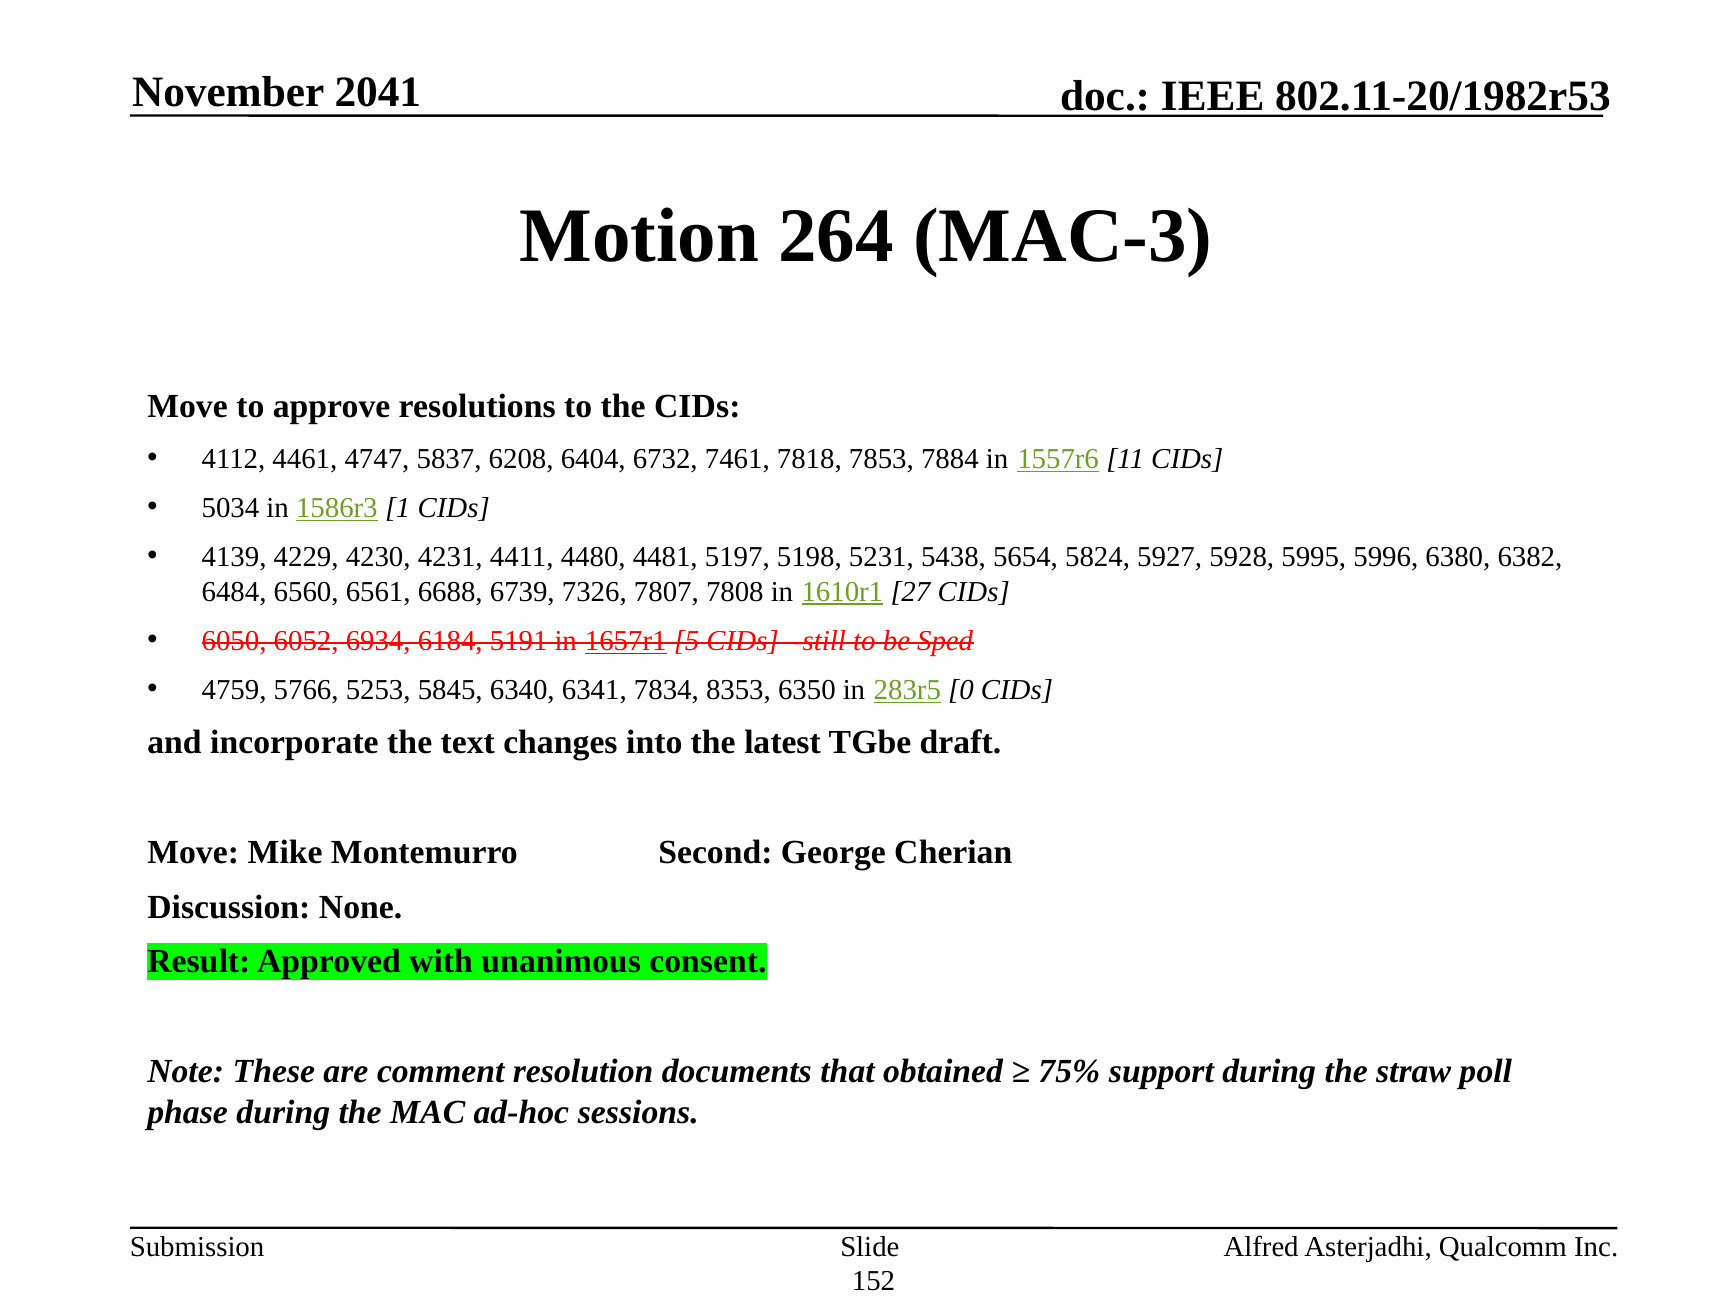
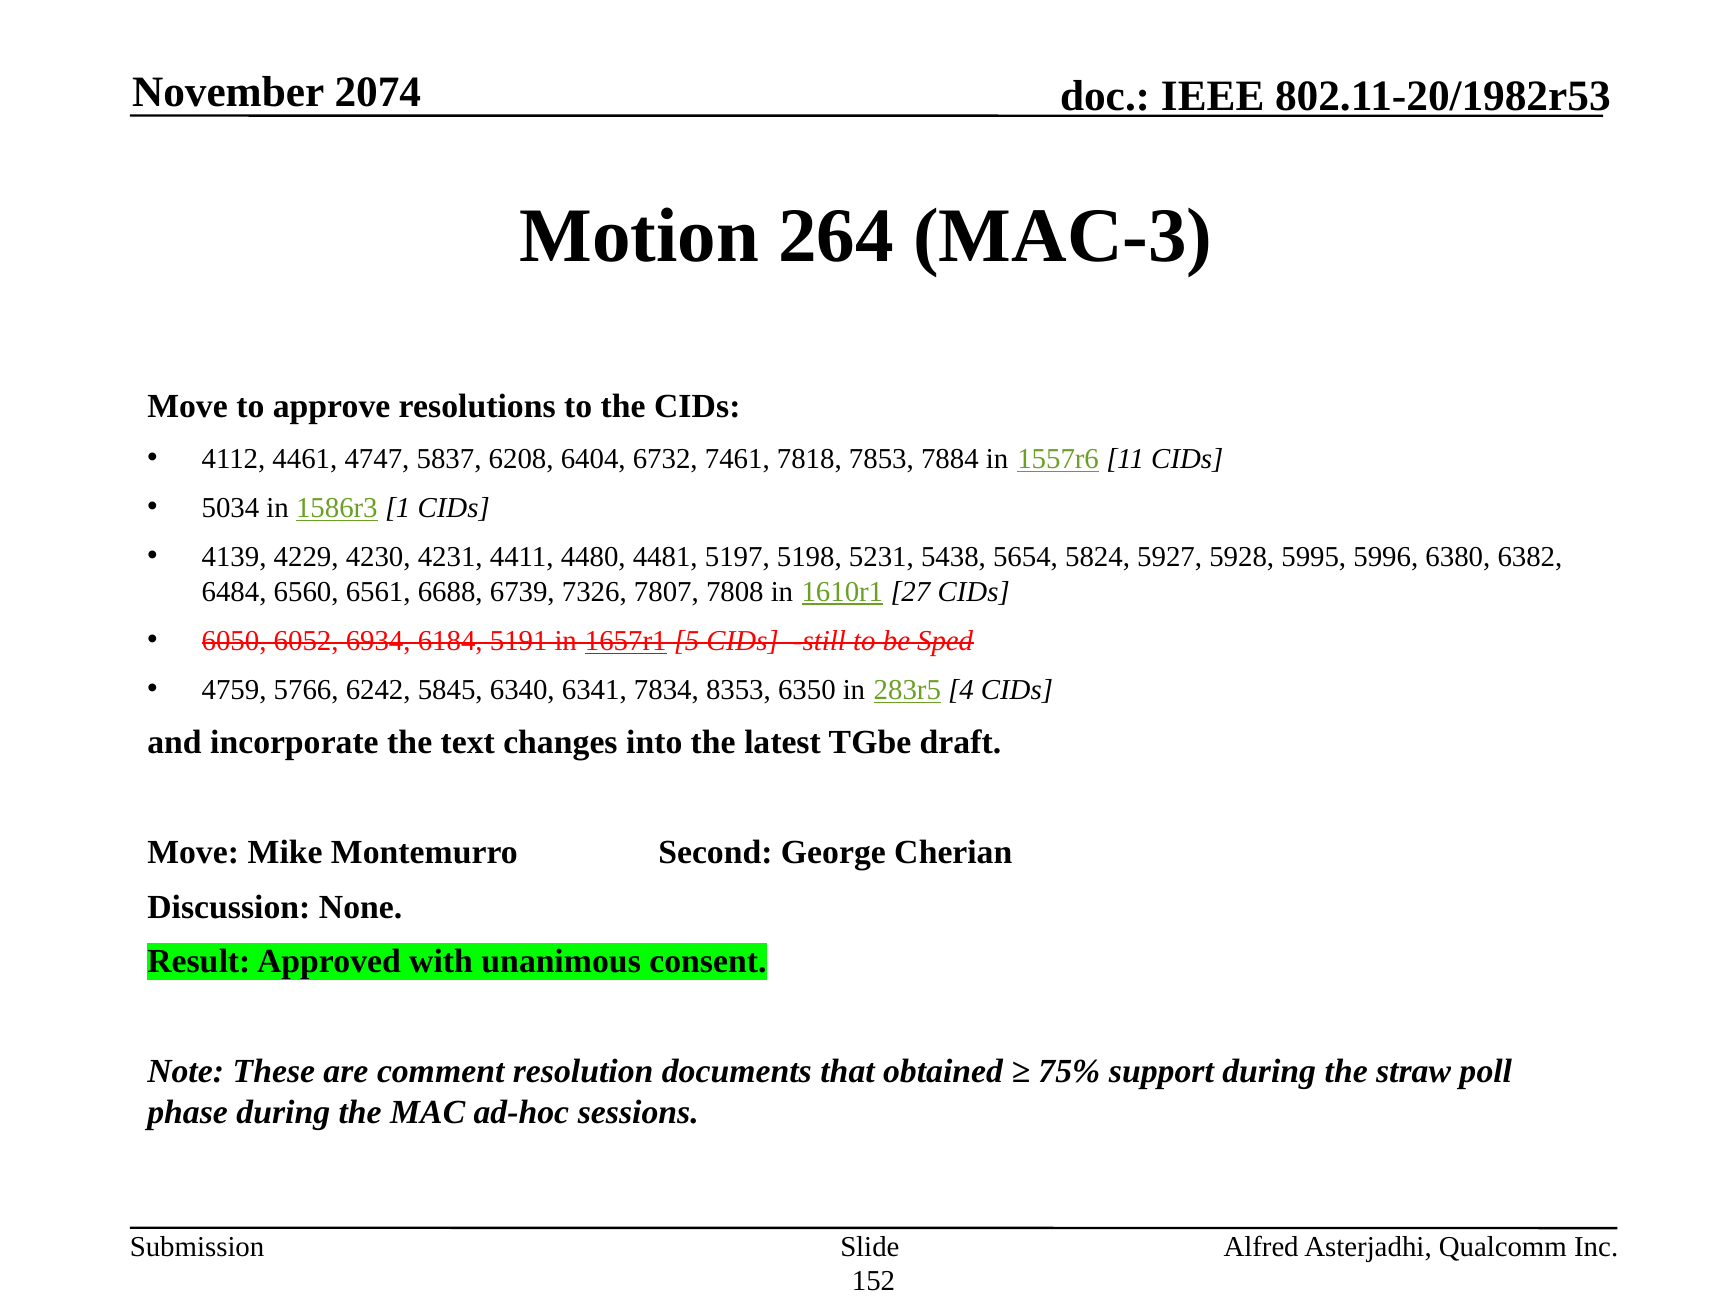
2041: 2041 -> 2074
5253: 5253 -> 6242
0: 0 -> 4
